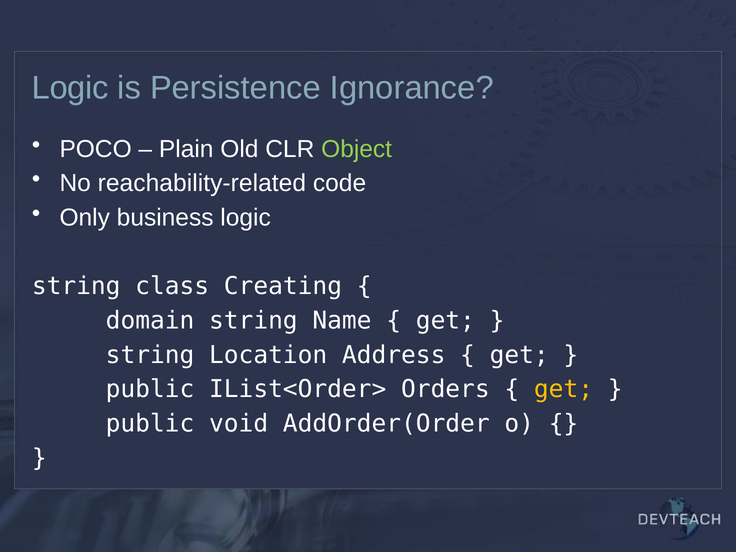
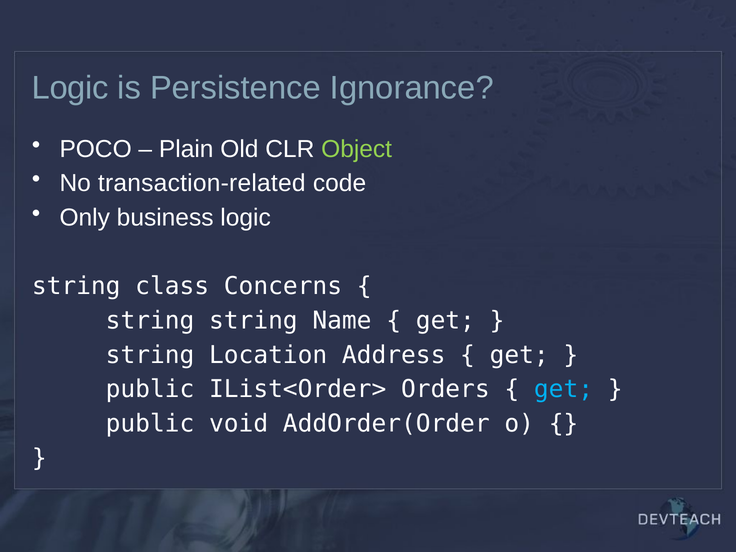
reachability-related: reachability-related -> transaction-related
Creating: Creating -> Concerns
domain at (150, 321): domain -> string
get at (563, 389) colour: yellow -> light blue
